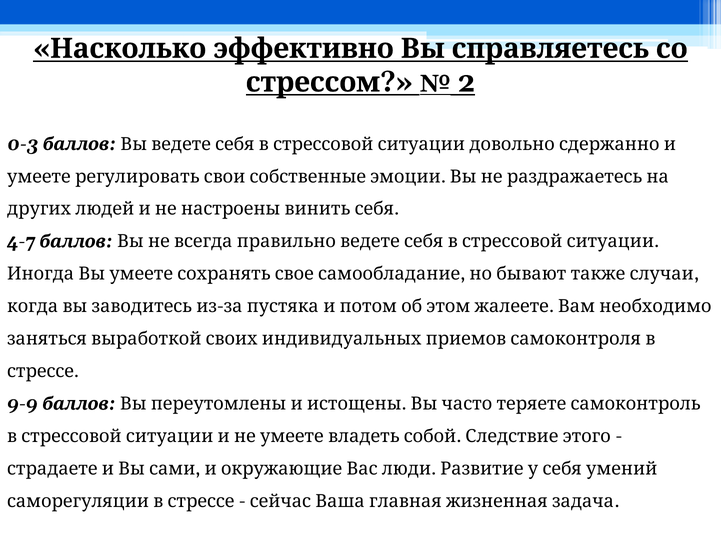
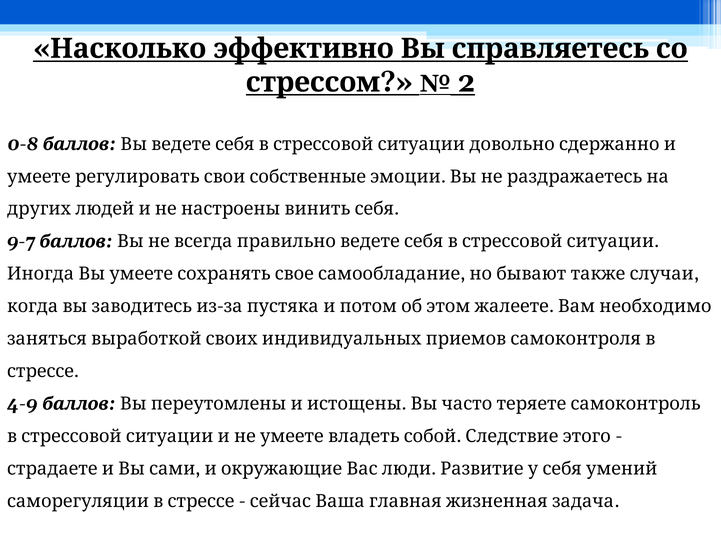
0-3: 0-3 -> 0-8
4-7: 4-7 -> 9-7
9-9: 9-9 -> 4-9
